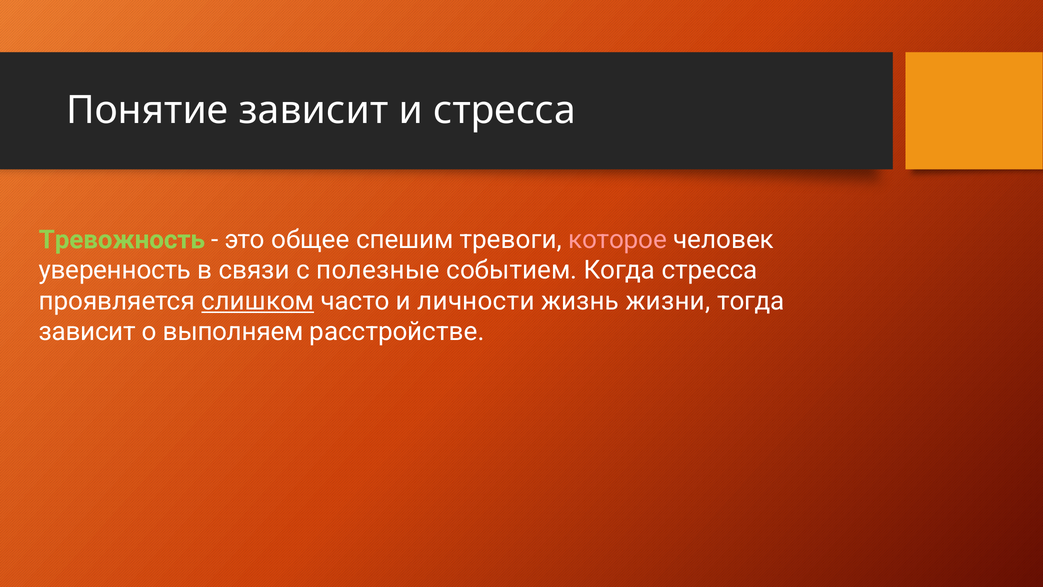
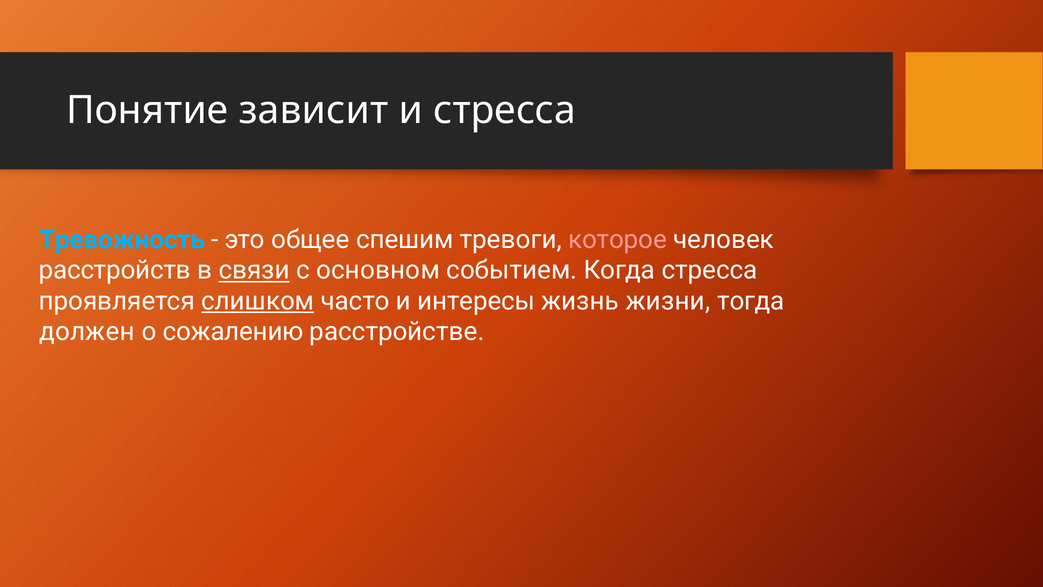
Тревожность colour: light green -> light blue
уверенность: уверенность -> расстройств
связи underline: none -> present
полезные: полезные -> основном
личности: личности -> интересы
зависит at (87, 332): зависит -> должен
выполняем: выполняем -> сожалению
